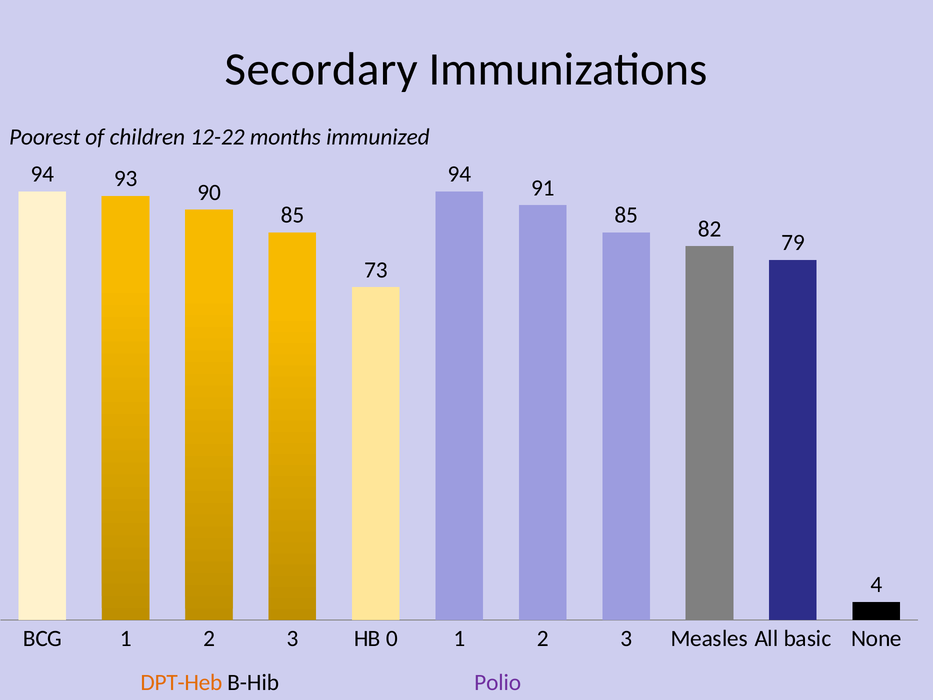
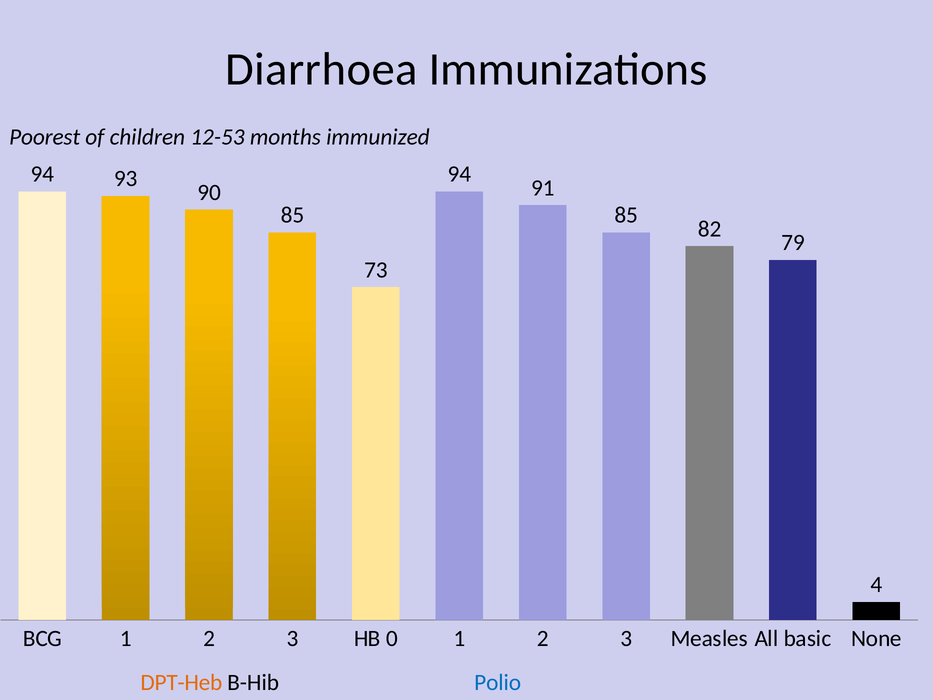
Secordary: Secordary -> Diarrhoea
12-22: 12-22 -> 12-53
Polio colour: purple -> blue
